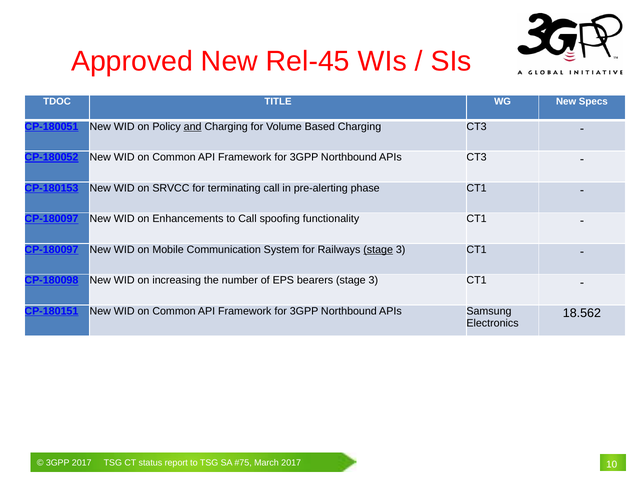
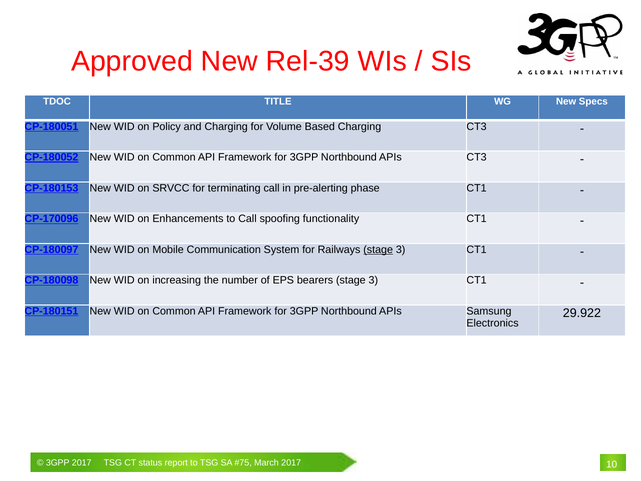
Rel-45: Rel-45 -> Rel-39
and underline: present -> none
CP-180097 at (51, 219): CP-180097 -> CP-170096
18.562: 18.562 -> 29.922
